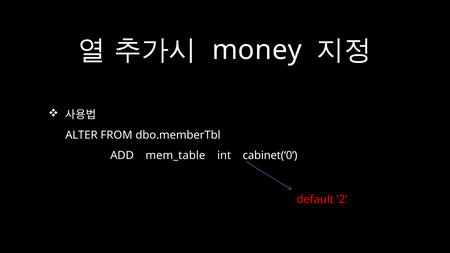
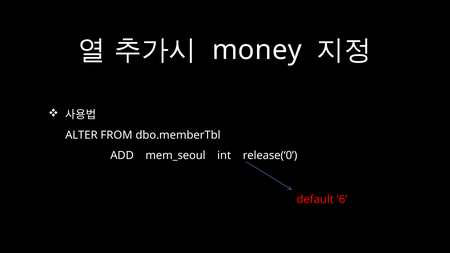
mem_table: mem_table -> mem_seoul
cabinet(‘0: cabinet(‘0 -> release(‘0
2: 2 -> 6
